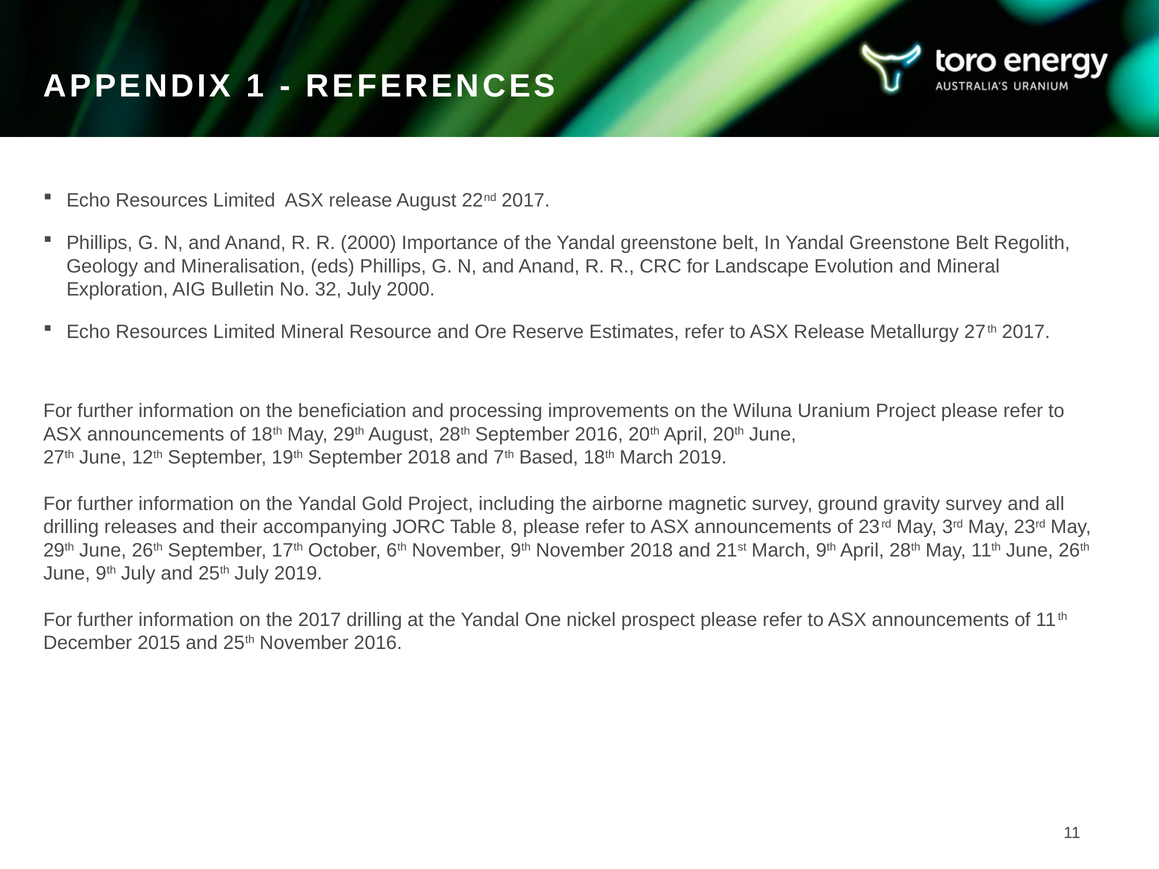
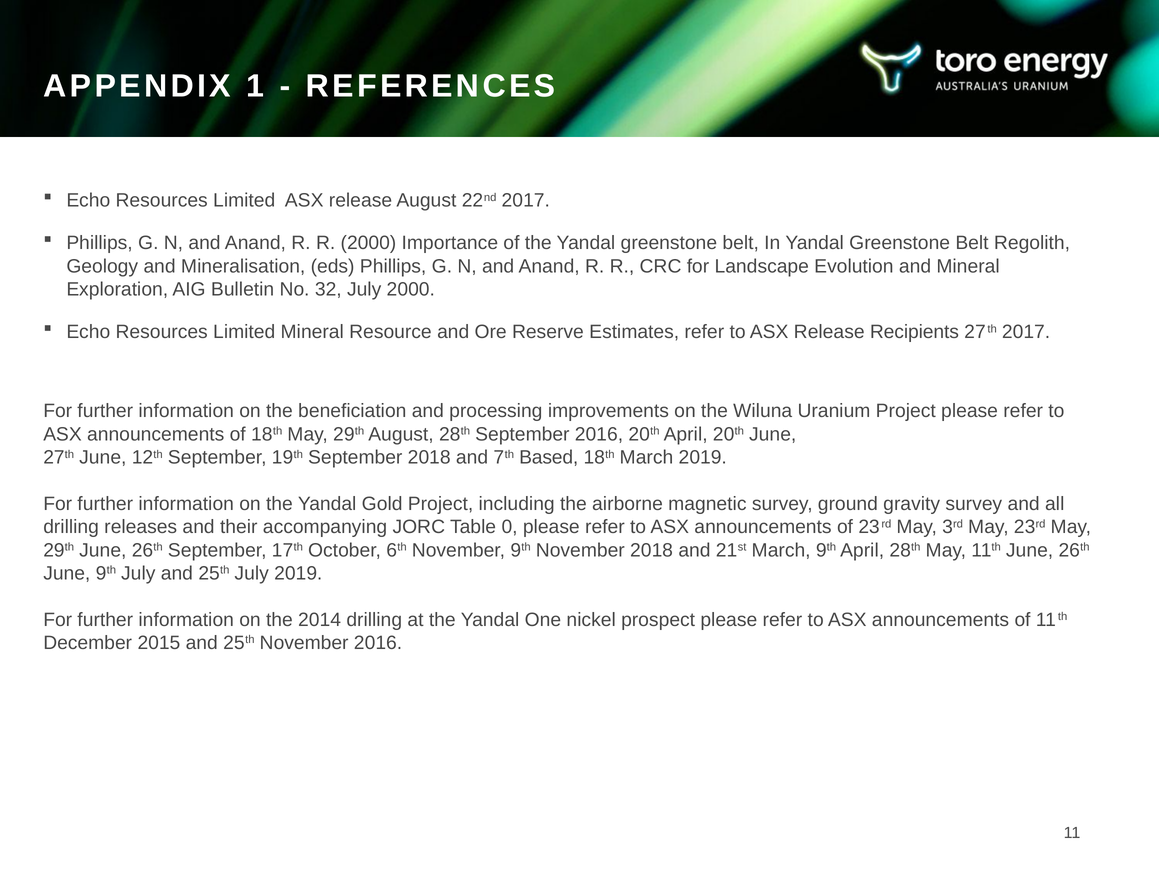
Metallurgy: Metallurgy -> Recipients
8: 8 -> 0
the 2017: 2017 -> 2014
